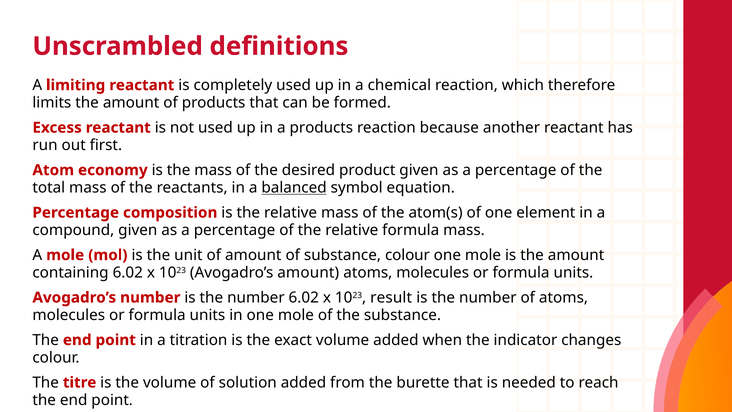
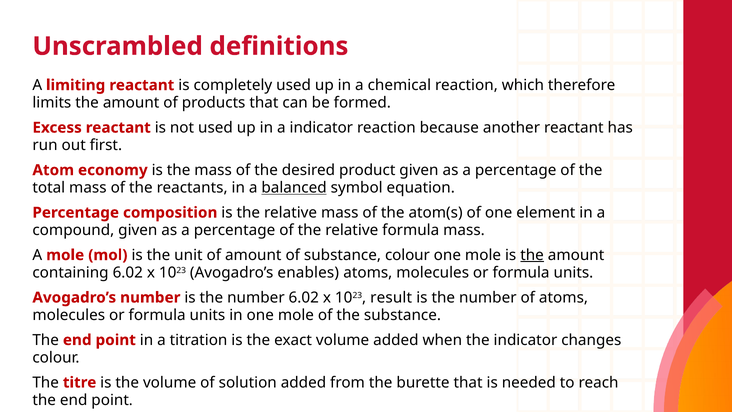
a products: products -> indicator
the at (532, 255) underline: none -> present
Avogadro’s amount: amount -> enables
